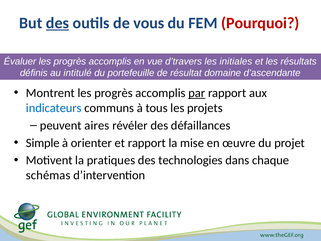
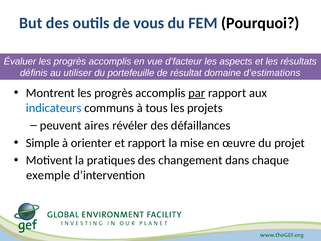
des at (57, 23) underline: present -> none
Pourquoi colour: red -> black
d’travers: d’travers -> d’facteur
initiales: initiales -> aspects
intitulé: intitulé -> utiliser
d’ascendante: d’ascendante -> d’estimations
technologies: technologies -> changement
schémas: schémas -> exemple
